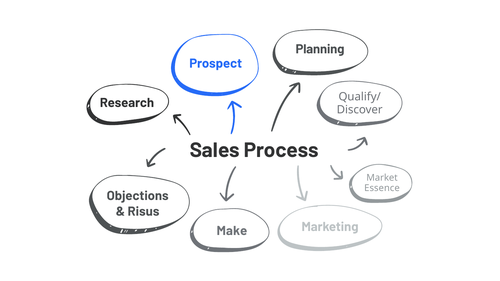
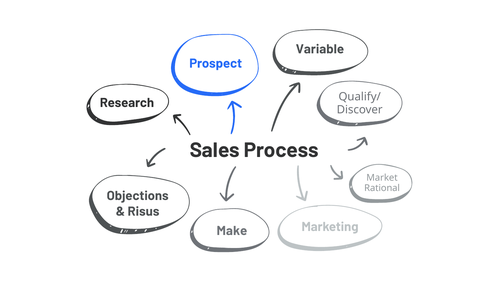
Planning: Planning -> Variable
Essence: Essence -> Rational
